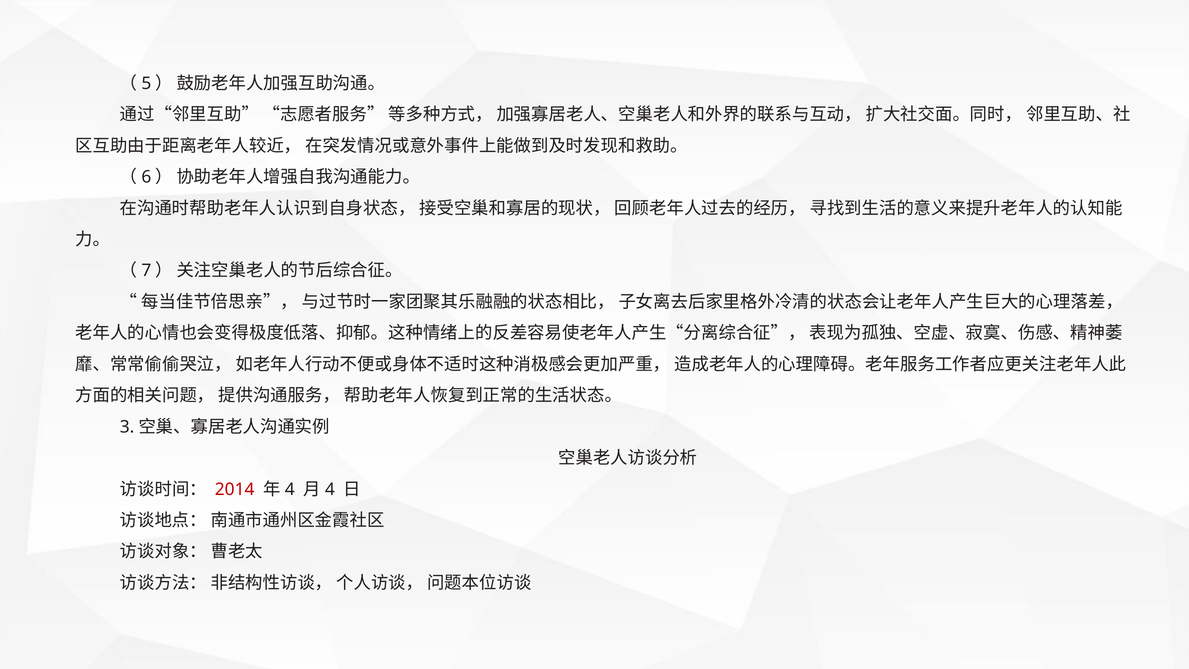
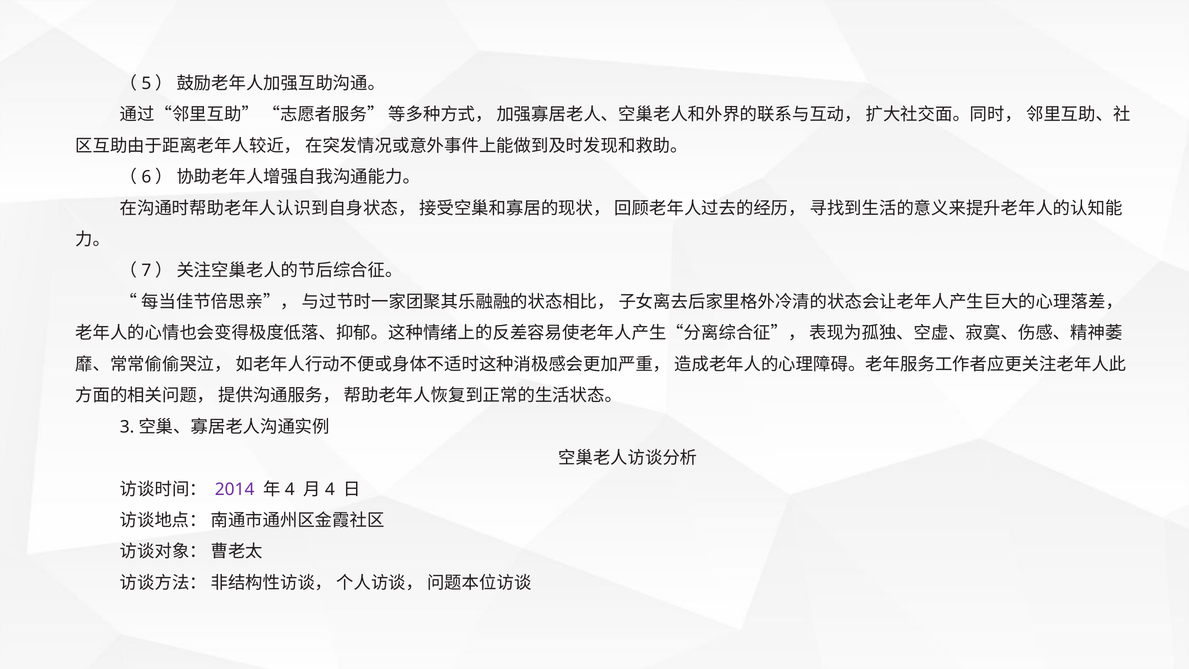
2014 colour: red -> purple
